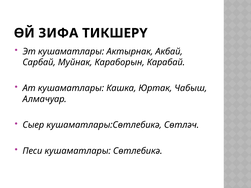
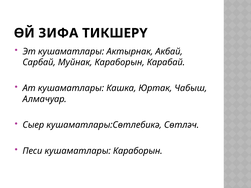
кушаматлары Сөтлебикә: Сөтлебикә -> Караборын
